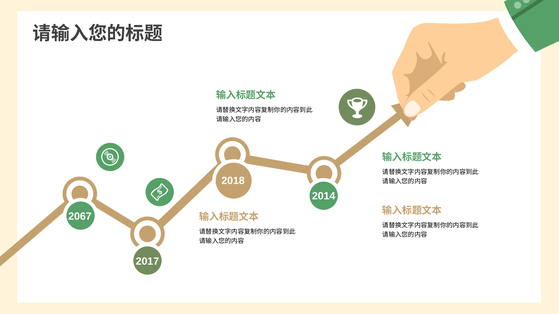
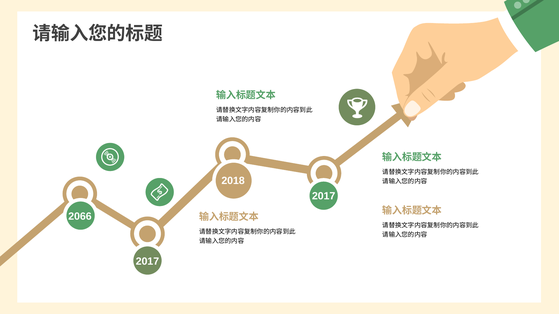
2014 at (324, 196): 2014 -> 2017
2067: 2067 -> 2066
